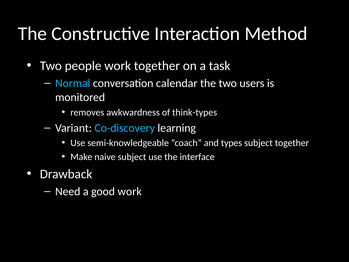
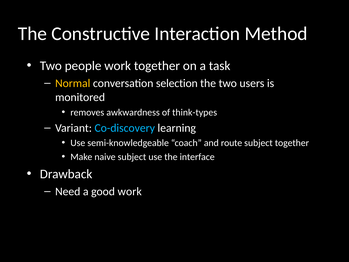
Normal colour: light blue -> yellow
calendar: calendar -> selection
types: types -> route
